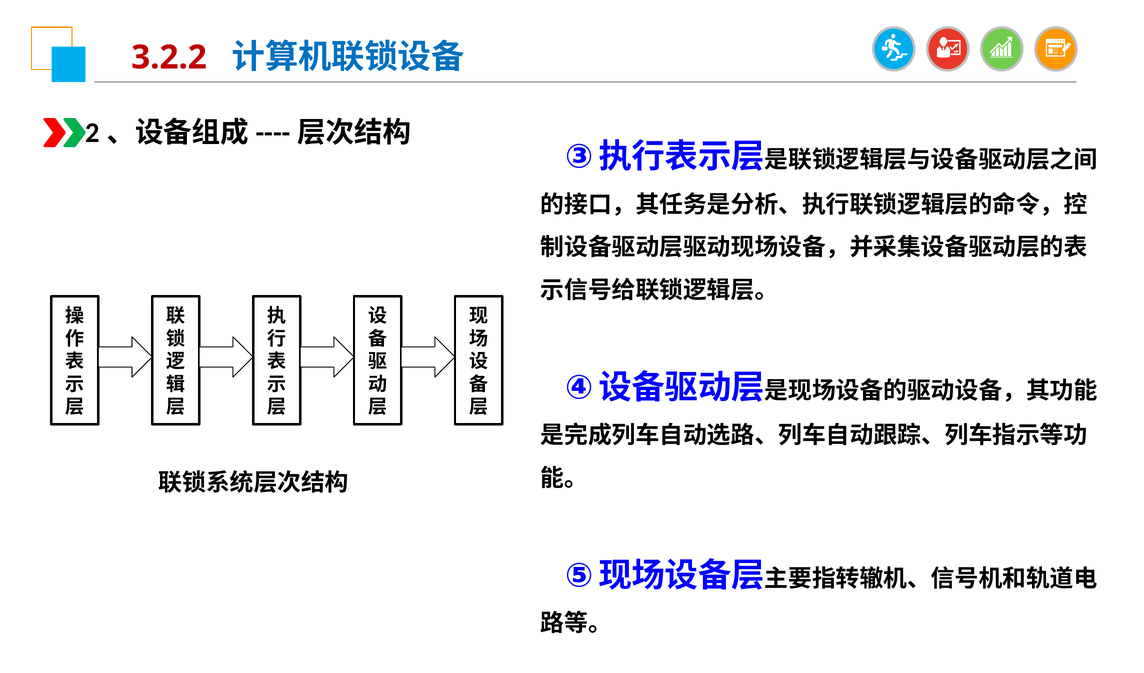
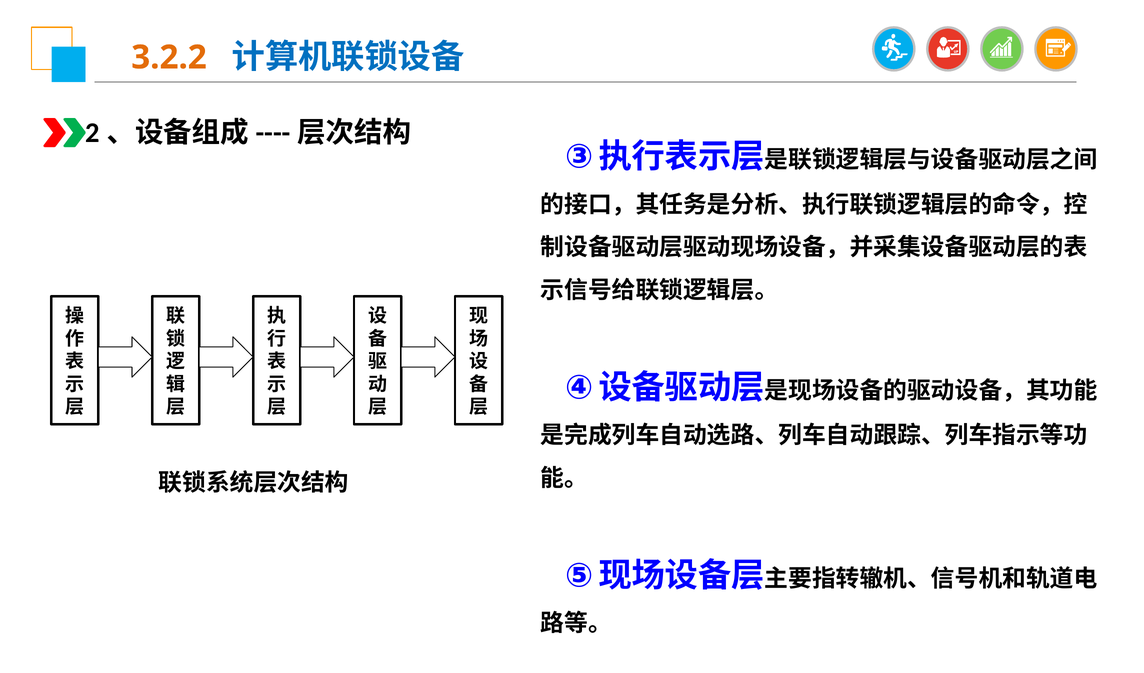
3.2.2 colour: red -> orange
